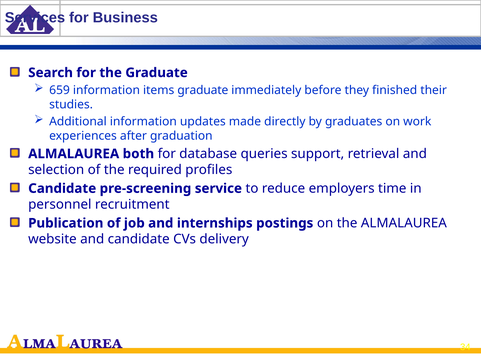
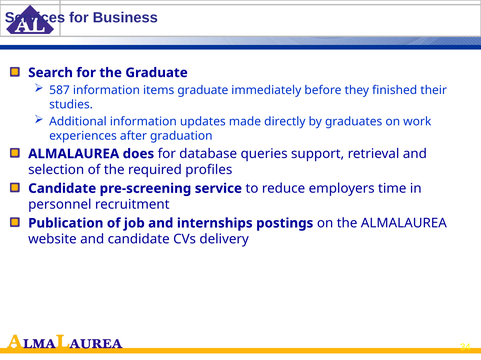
659: 659 -> 587
both: both -> does
